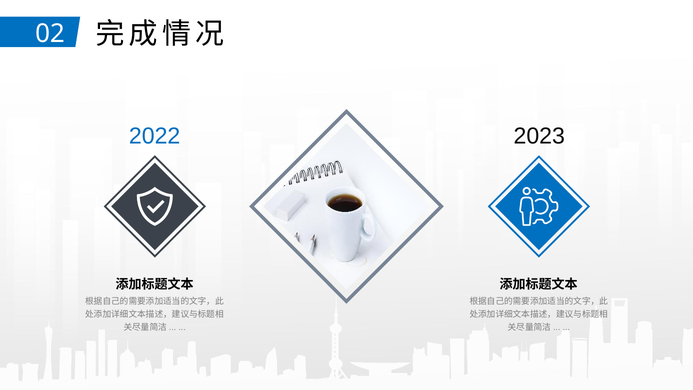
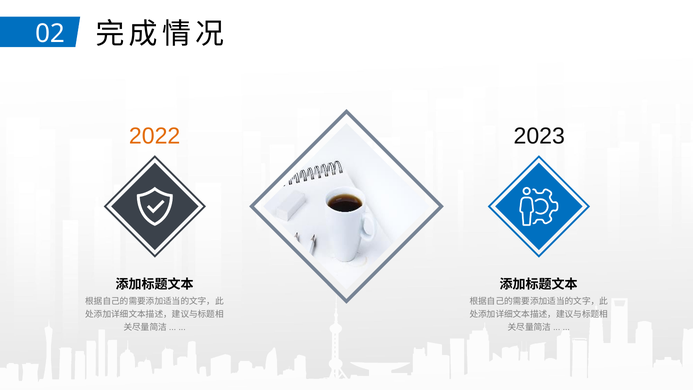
2022 colour: blue -> orange
